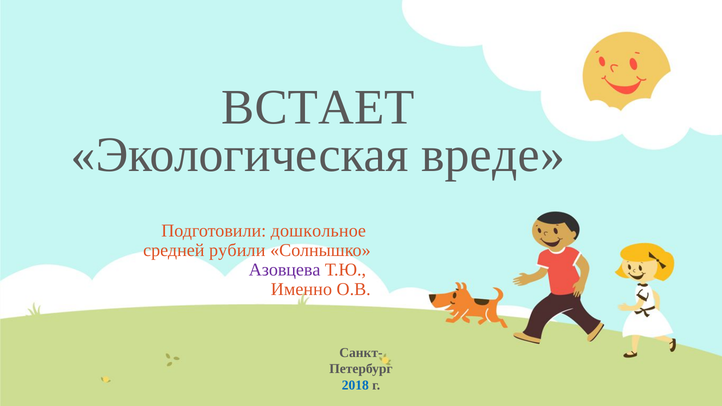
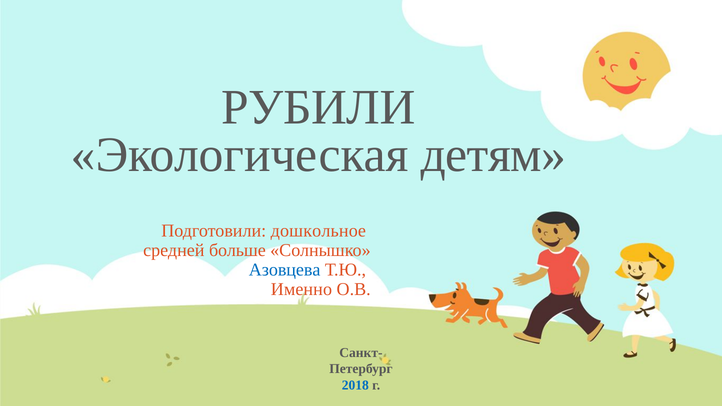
ВСТАЕТ: ВСТАЕТ -> РУБИЛИ
вреде: вреде -> детям
рубили: рубили -> больше
Азовцева colour: purple -> blue
